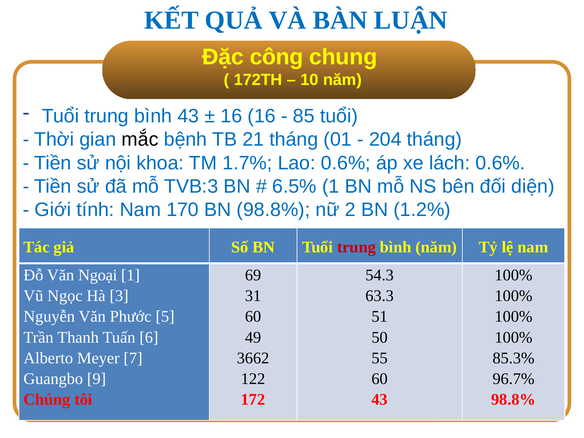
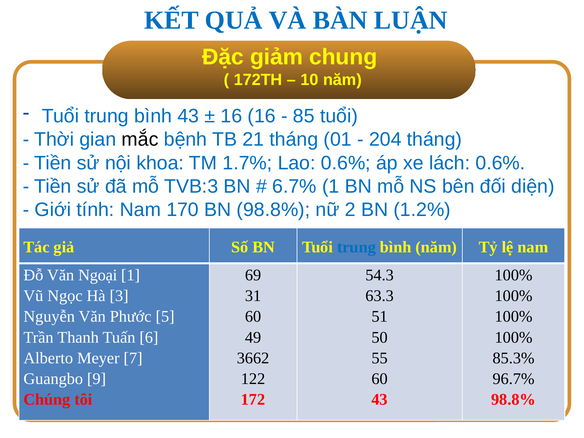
công: công -> giảm
6.5%: 6.5% -> 6.7%
trung at (356, 247) colour: red -> blue
